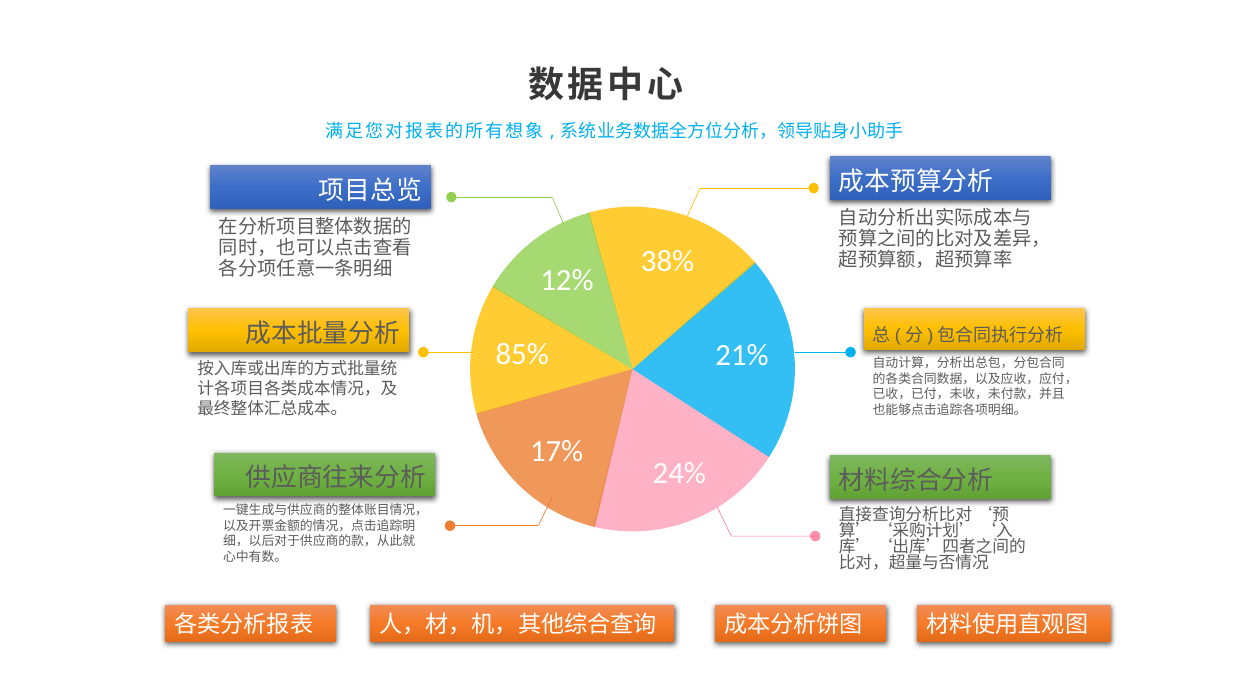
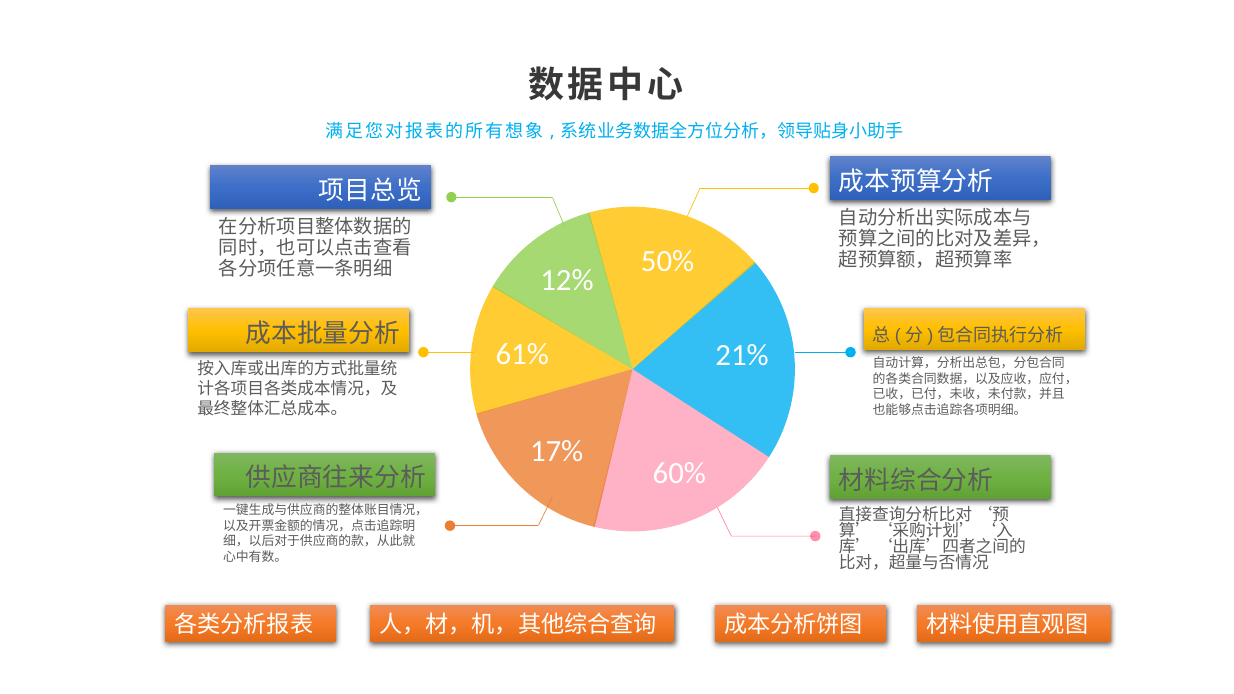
38%: 38% -> 50%
85%: 85% -> 61%
24%: 24% -> 60%
